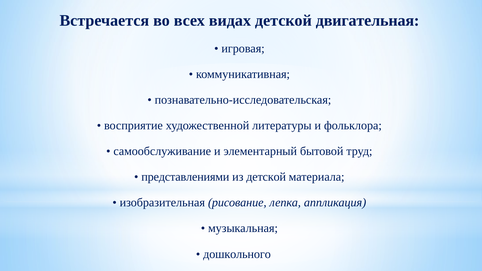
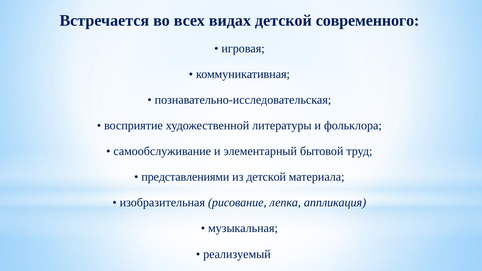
двигательная: двигательная -> современного
дошкольного: дошкольного -> реализуемый
